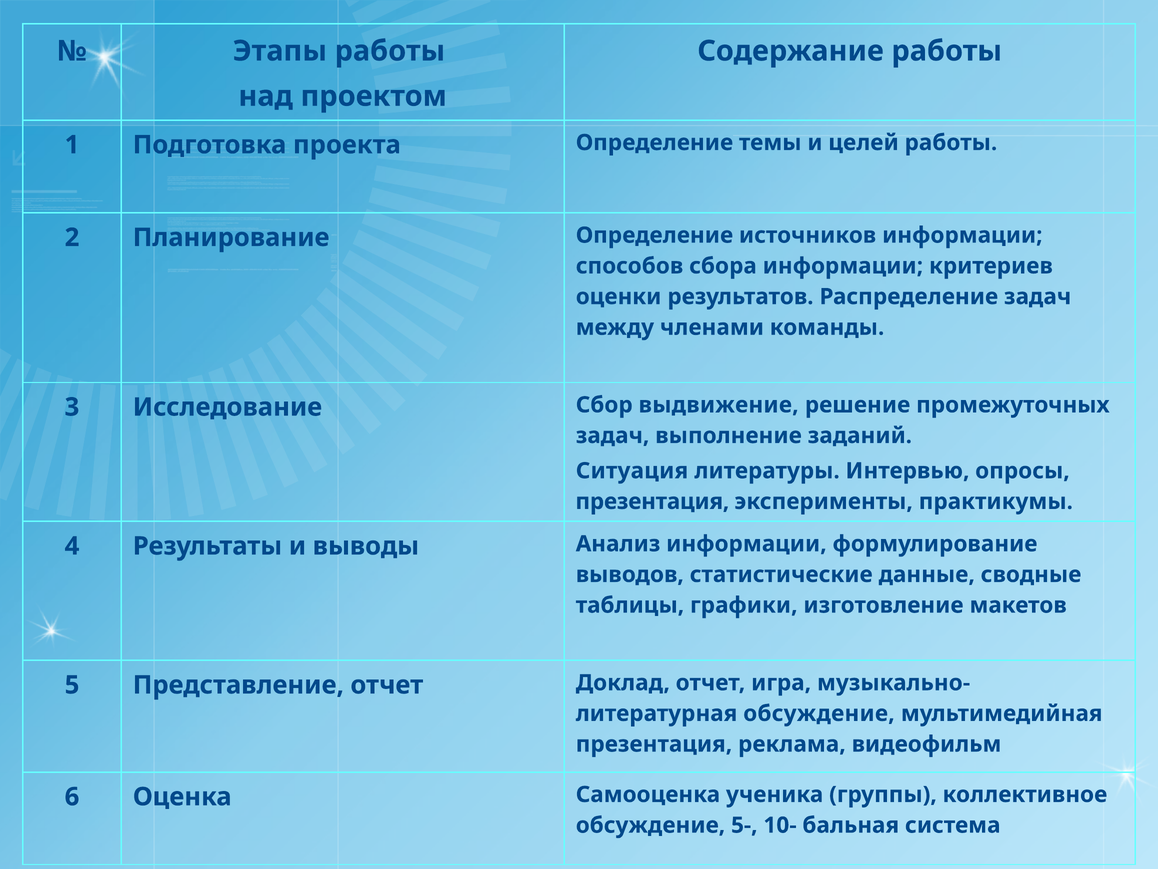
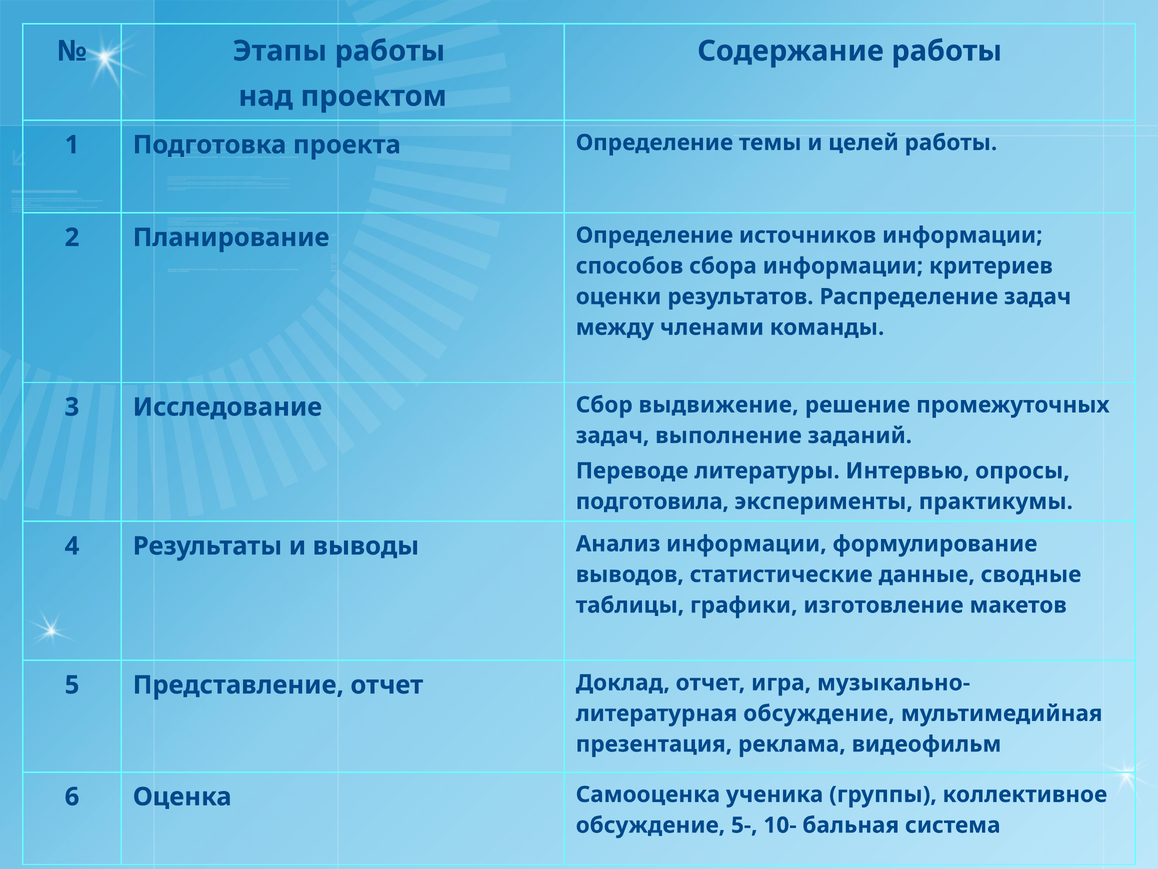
Ситуация: Ситуация -> Переводе
презентация at (652, 501): презентация -> подготовила
